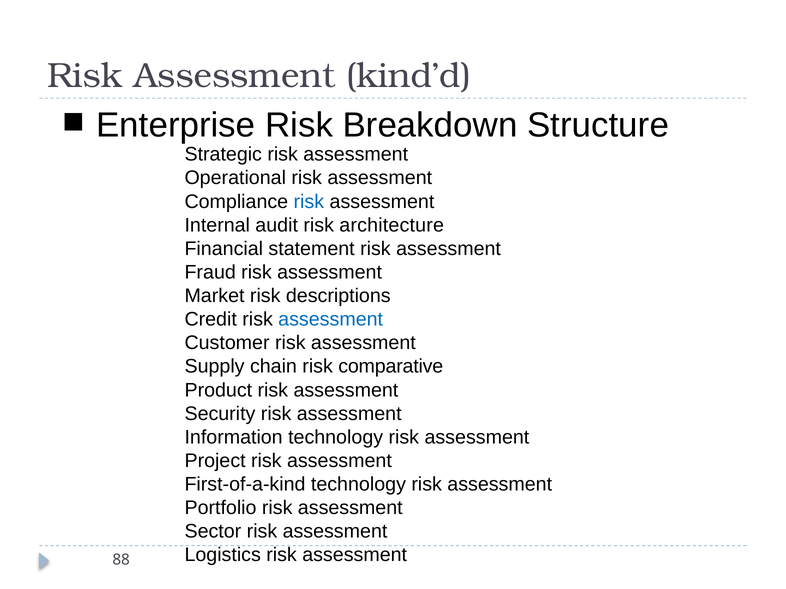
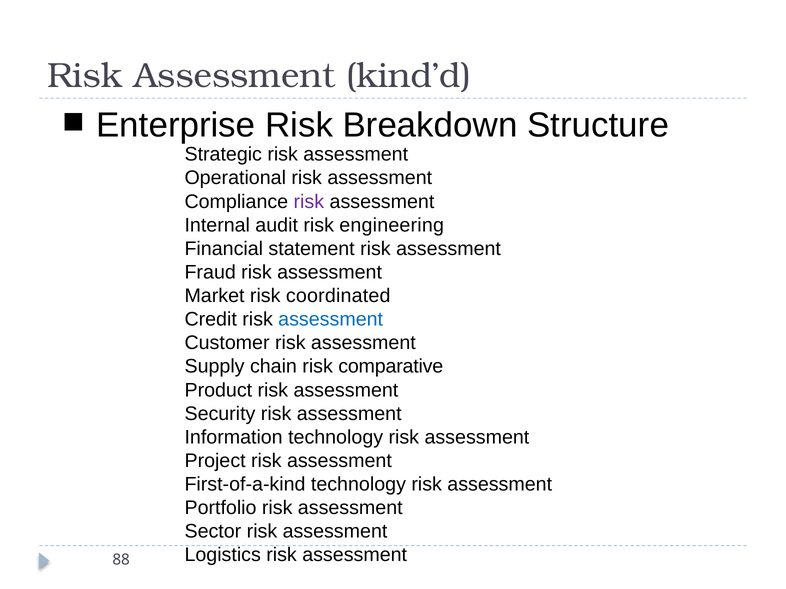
risk at (309, 202) colour: blue -> purple
architecture: architecture -> engineering
descriptions: descriptions -> coordinated
